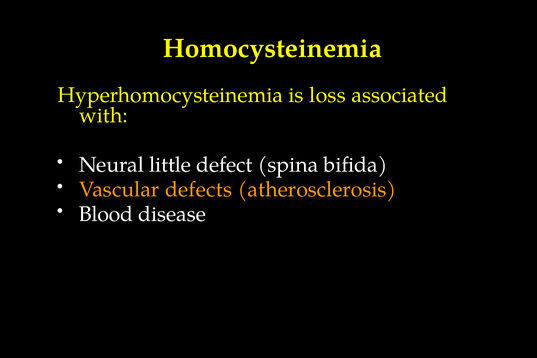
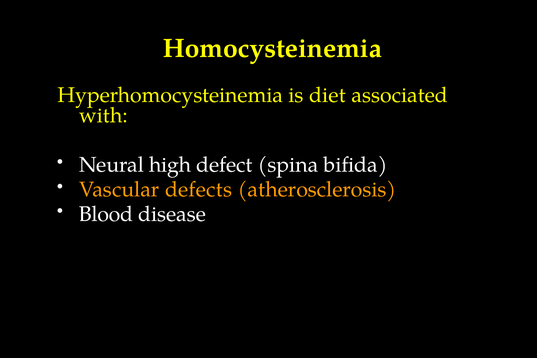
loss: loss -> diet
little: little -> high
